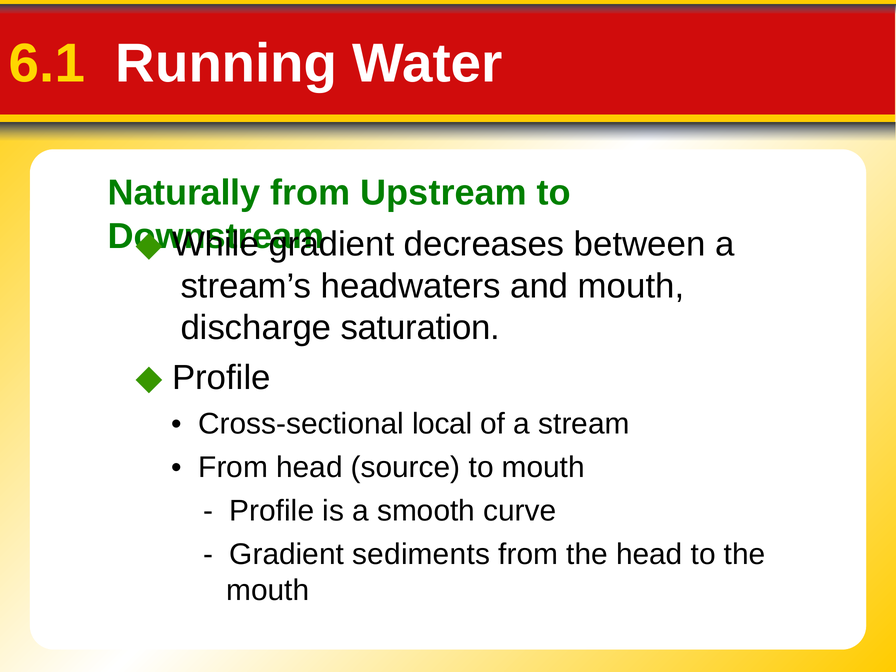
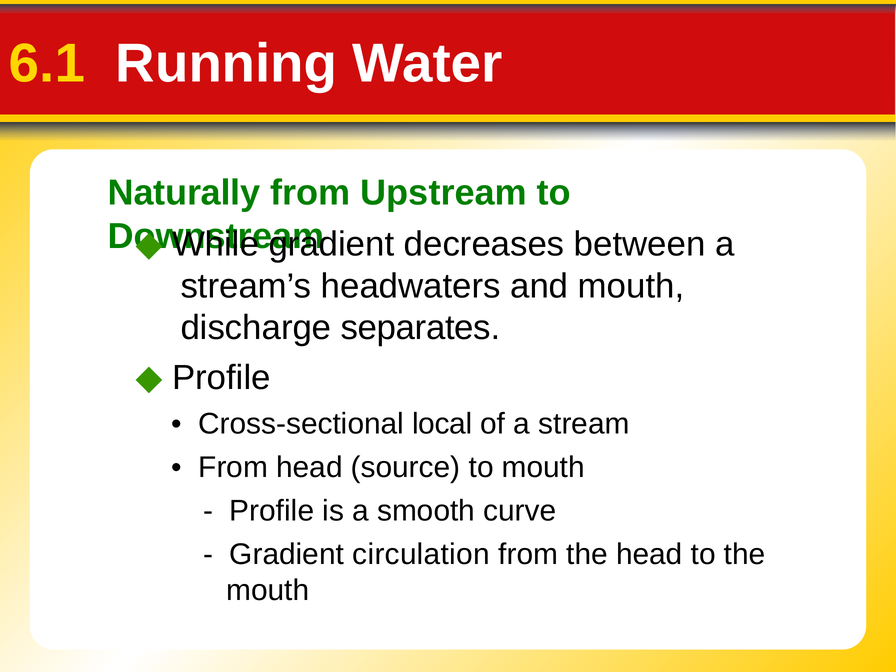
saturation: saturation -> separates
sediments: sediments -> circulation
